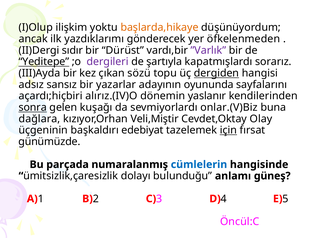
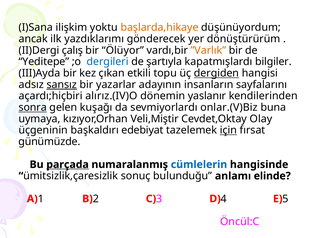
I)Olup: I)Olup -> I)Sana
öfkelenmeden: öfkelenmeden -> dönüştürürüm
sıdır: sıdır -> çalış
Dürüst: Dürüst -> Ölüyor
”Varlık colour: purple -> orange
Yeditepe underline: present -> none
dergileri colour: purple -> blue
sorarız: sorarız -> bilgiler
sözü: sözü -> etkili
sansız underline: none -> present
oyununda: oyununda -> insanların
dağlara: dağlara -> uymaya
parçada underline: none -> present
dolayı: dolayı -> sonuç
güneş: güneş -> elinde
